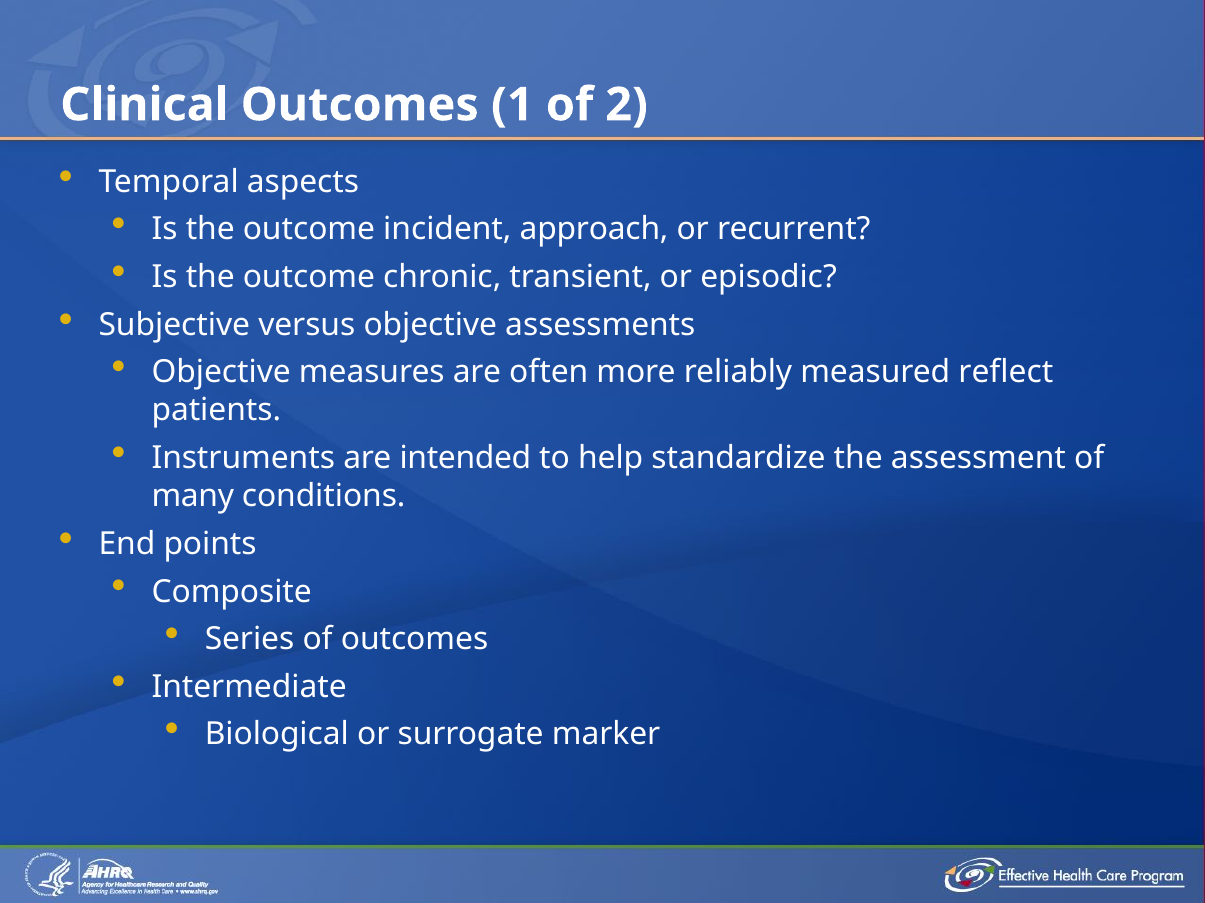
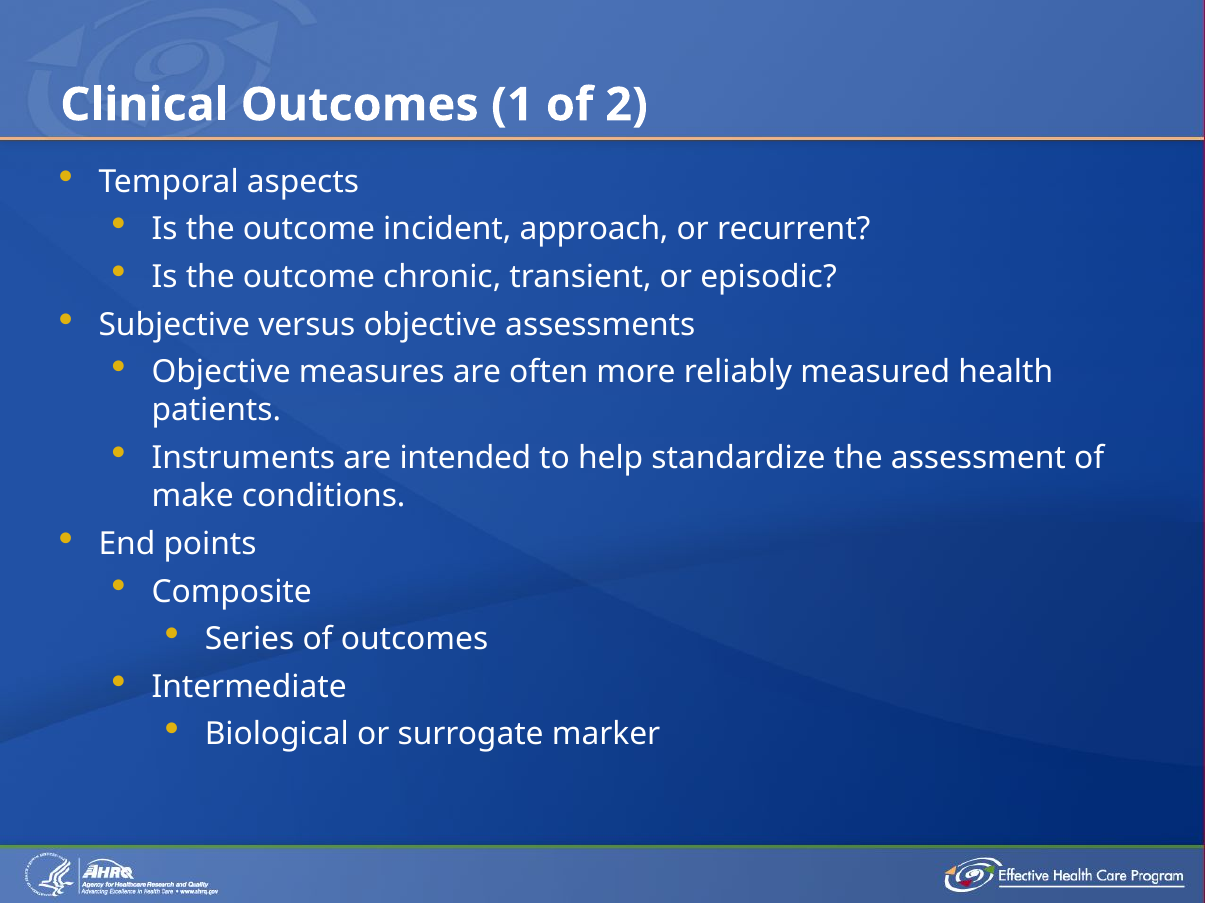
reflect: reflect -> health
many: many -> make
